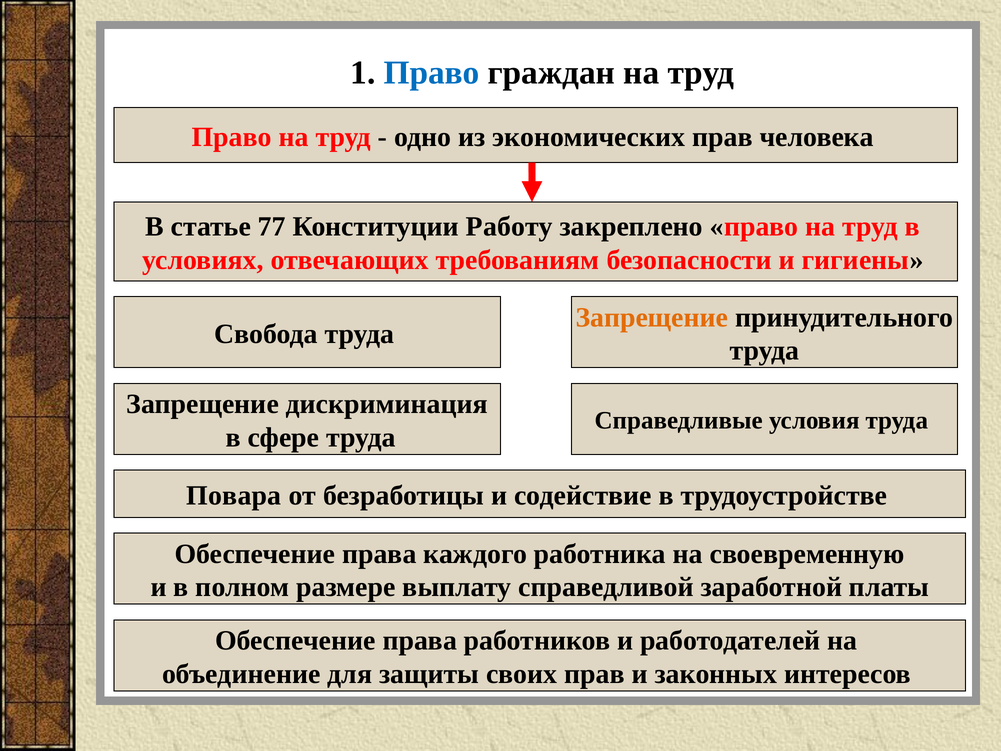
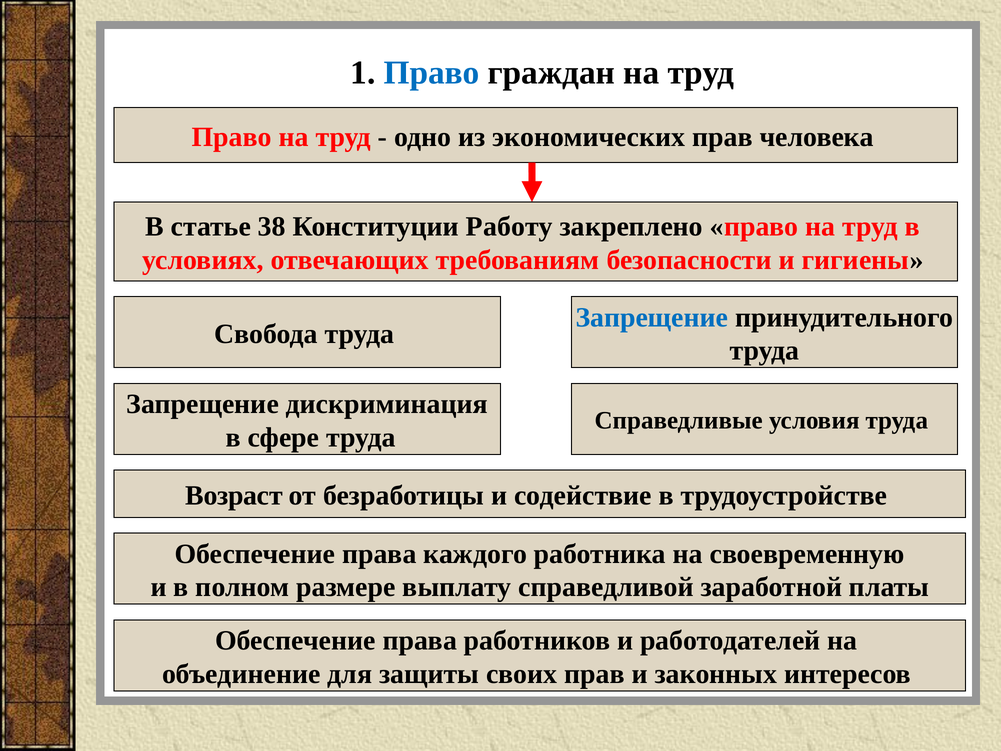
77: 77 -> 38
Запрещение at (652, 317) colour: orange -> blue
Повара: Повара -> Возраст
